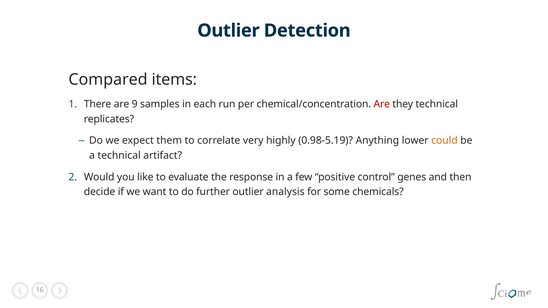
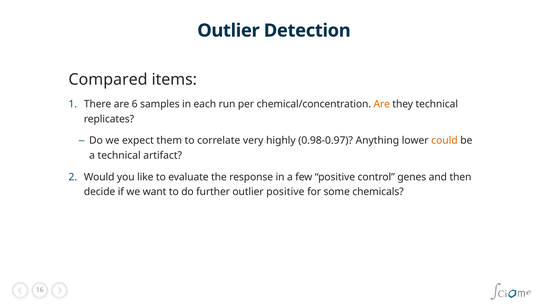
9: 9 -> 6
Are at (382, 104) colour: red -> orange
0.98-5.19: 0.98-5.19 -> 0.98-0.97
outlier analysis: analysis -> positive
